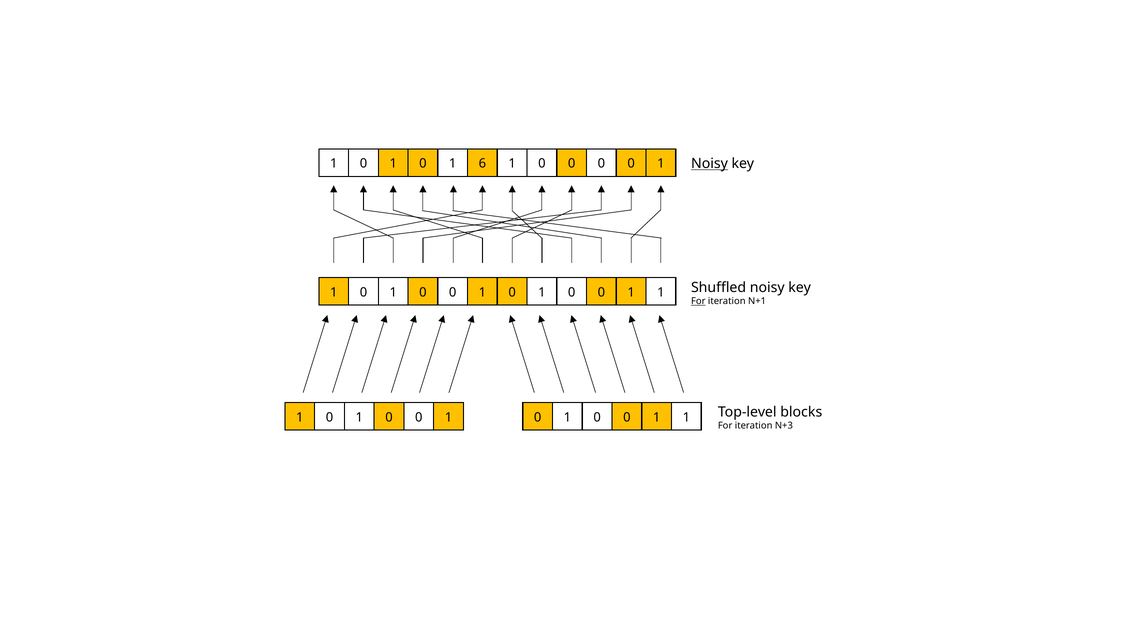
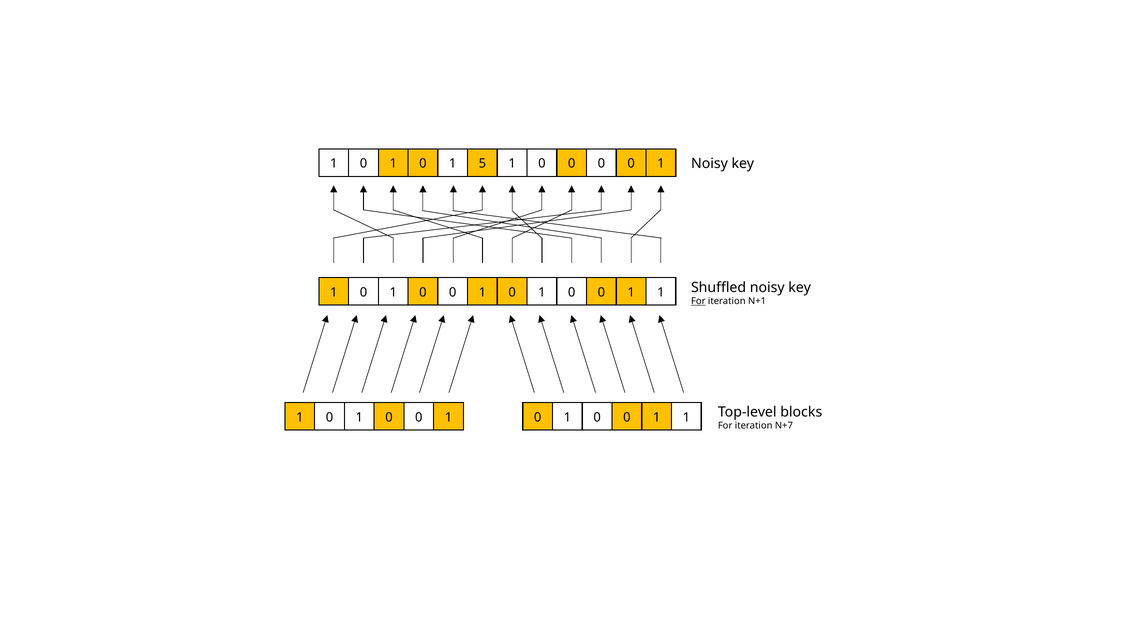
6: 6 -> 5
Noisy at (709, 164) underline: present -> none
N+3: N+3 -> N+7
